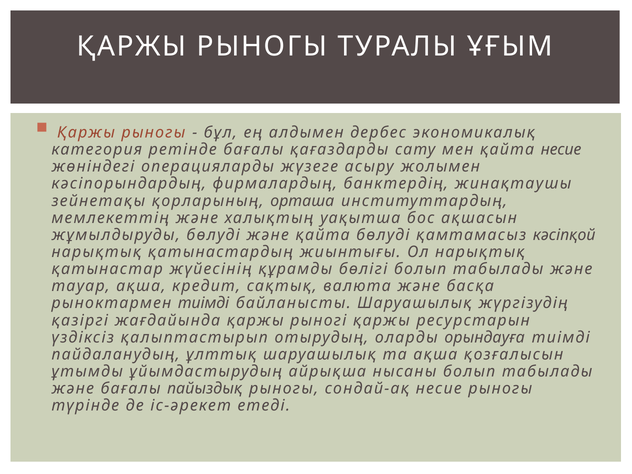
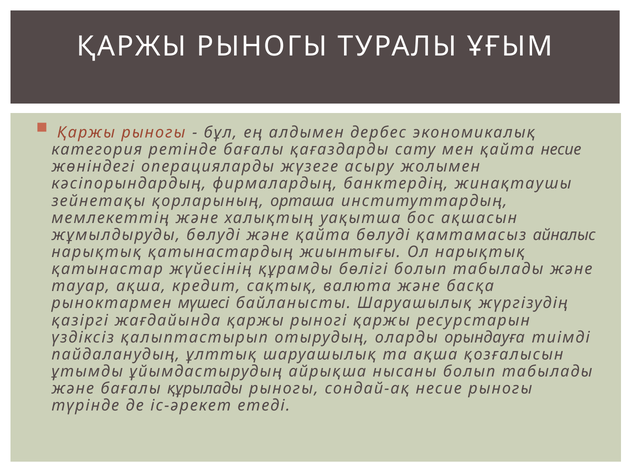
кәсіпқой: кәсіпқой -> айналыс
рыноктармен тиімді: тиімді -> мүшесі
пайыздық: пайыздық -> құрылады
